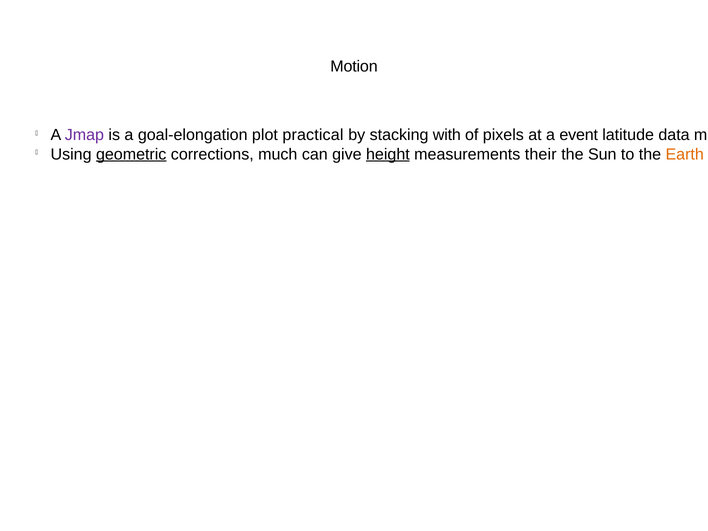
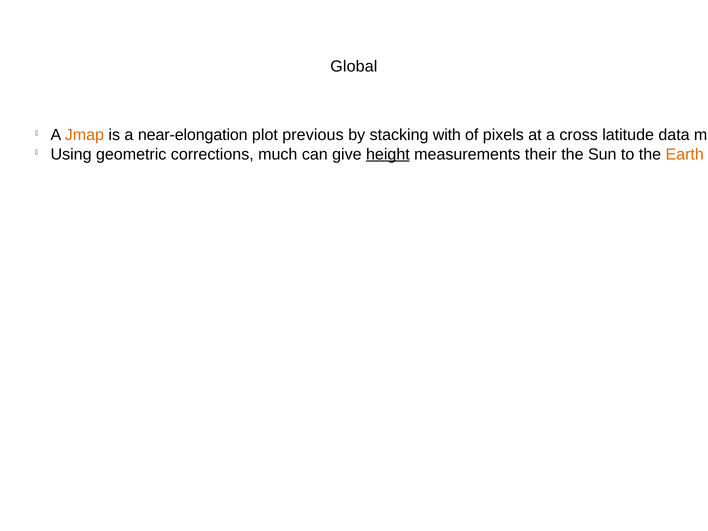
Motion: Motion -> Global
Jmap colour: purple -> orange
goal-elongation: goal-elongation -> near-elongation
practical: practical -> previous
event: event -> cross
geometric underline: present -> none
